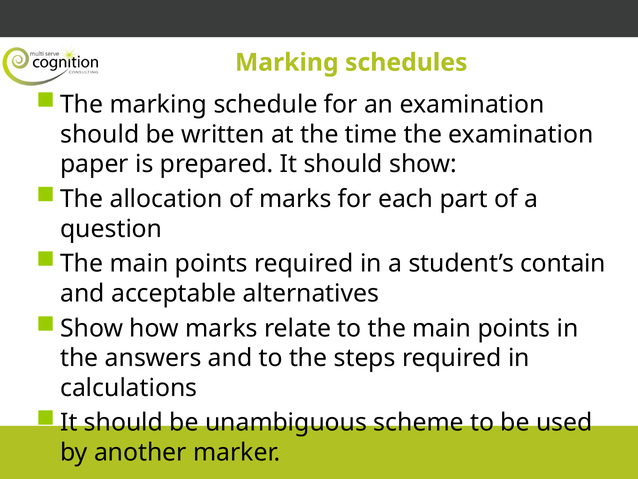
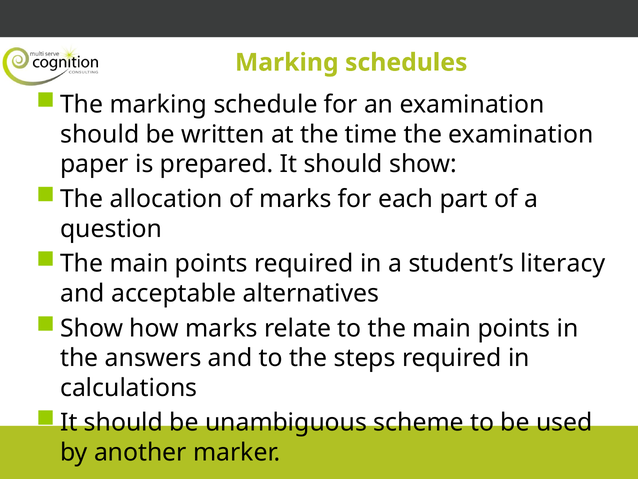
contain: contain -> literacy
